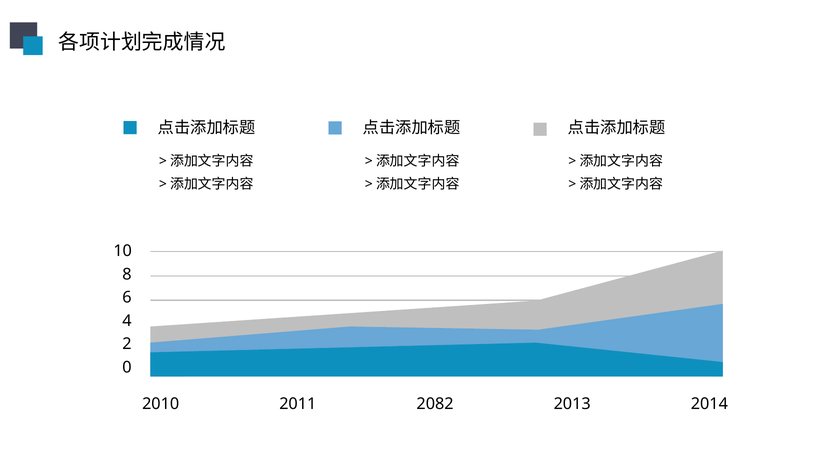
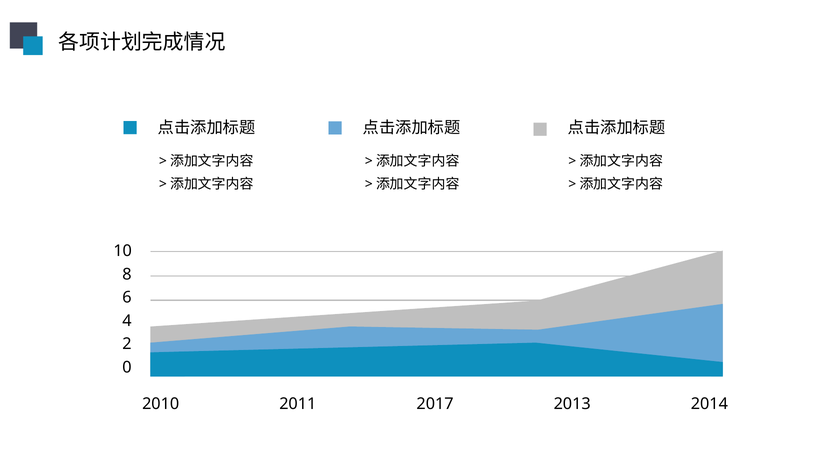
2082: 2082 -> 2017
